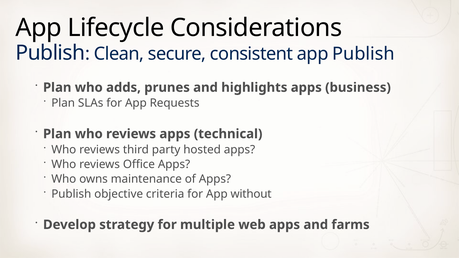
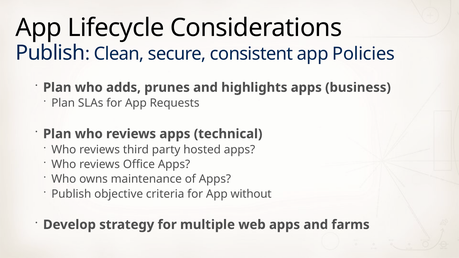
app Publish: Publish -> Policies
